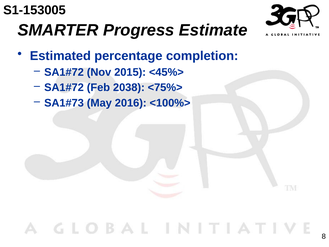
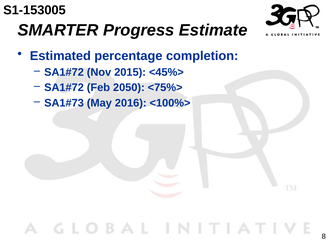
2038: 2038 -> 2050
